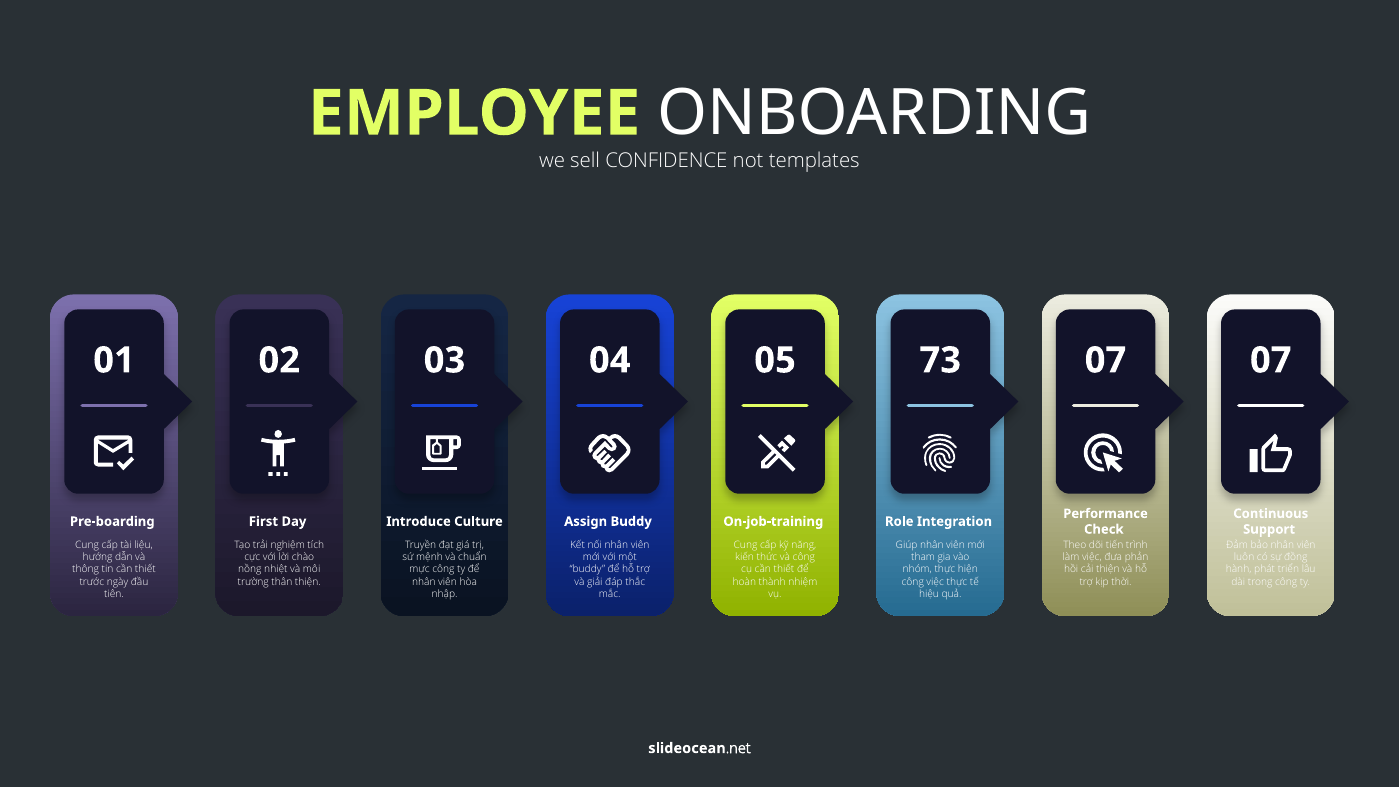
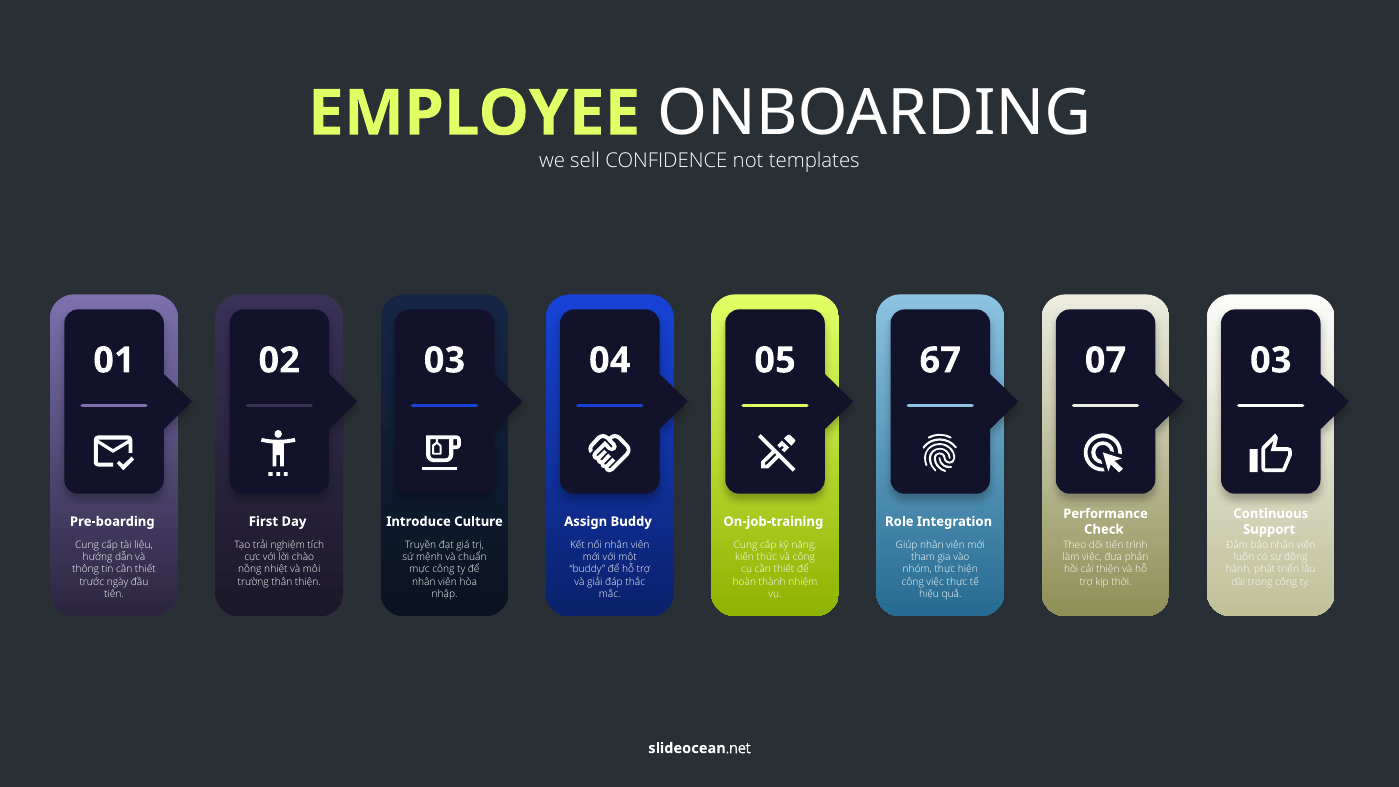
73: 73 -> 67
04 07: 07 -> 03
